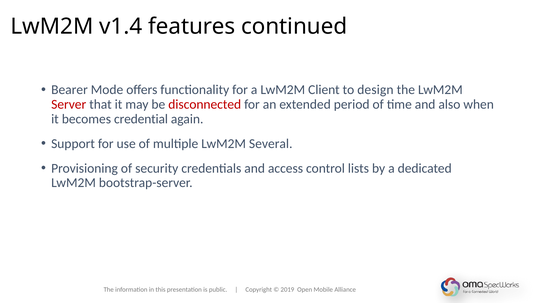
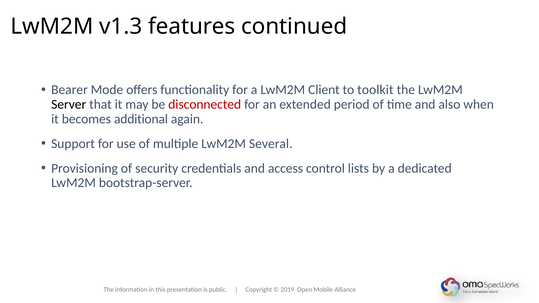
v1.4: v1.4 -> v1.3
design: design -> toolkit
Server colour: red -> black
credential: credential -> additional
